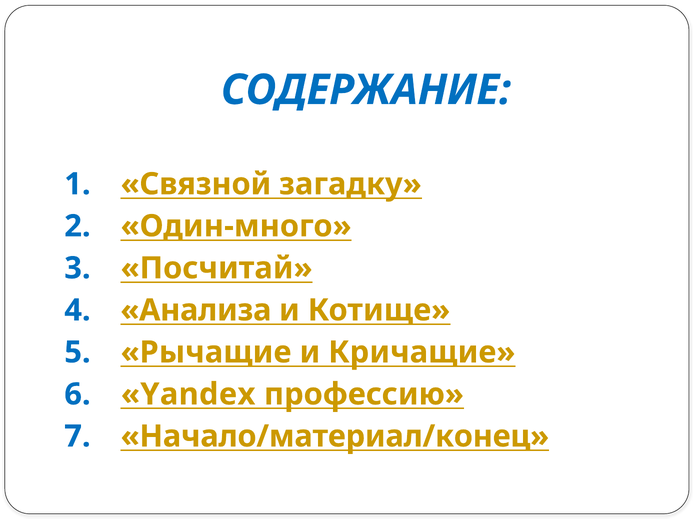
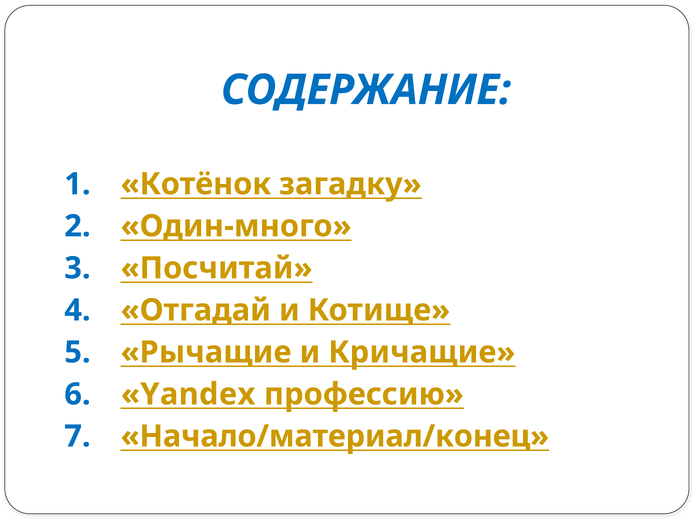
Связной: Связной -> Котёнок
Анализа: Анализа -> Отгадай
